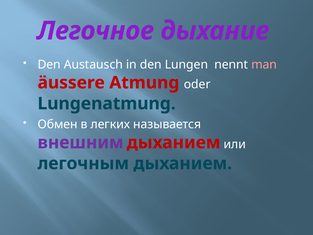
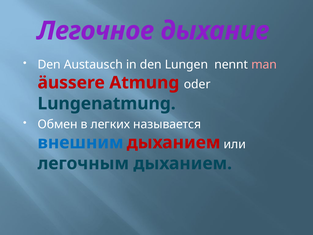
внешним colour: purple -> blue
